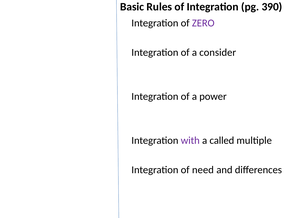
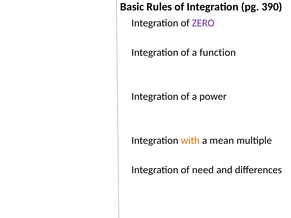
consider: consider -> function
with colour: purple -> orange
called: called -> mean
